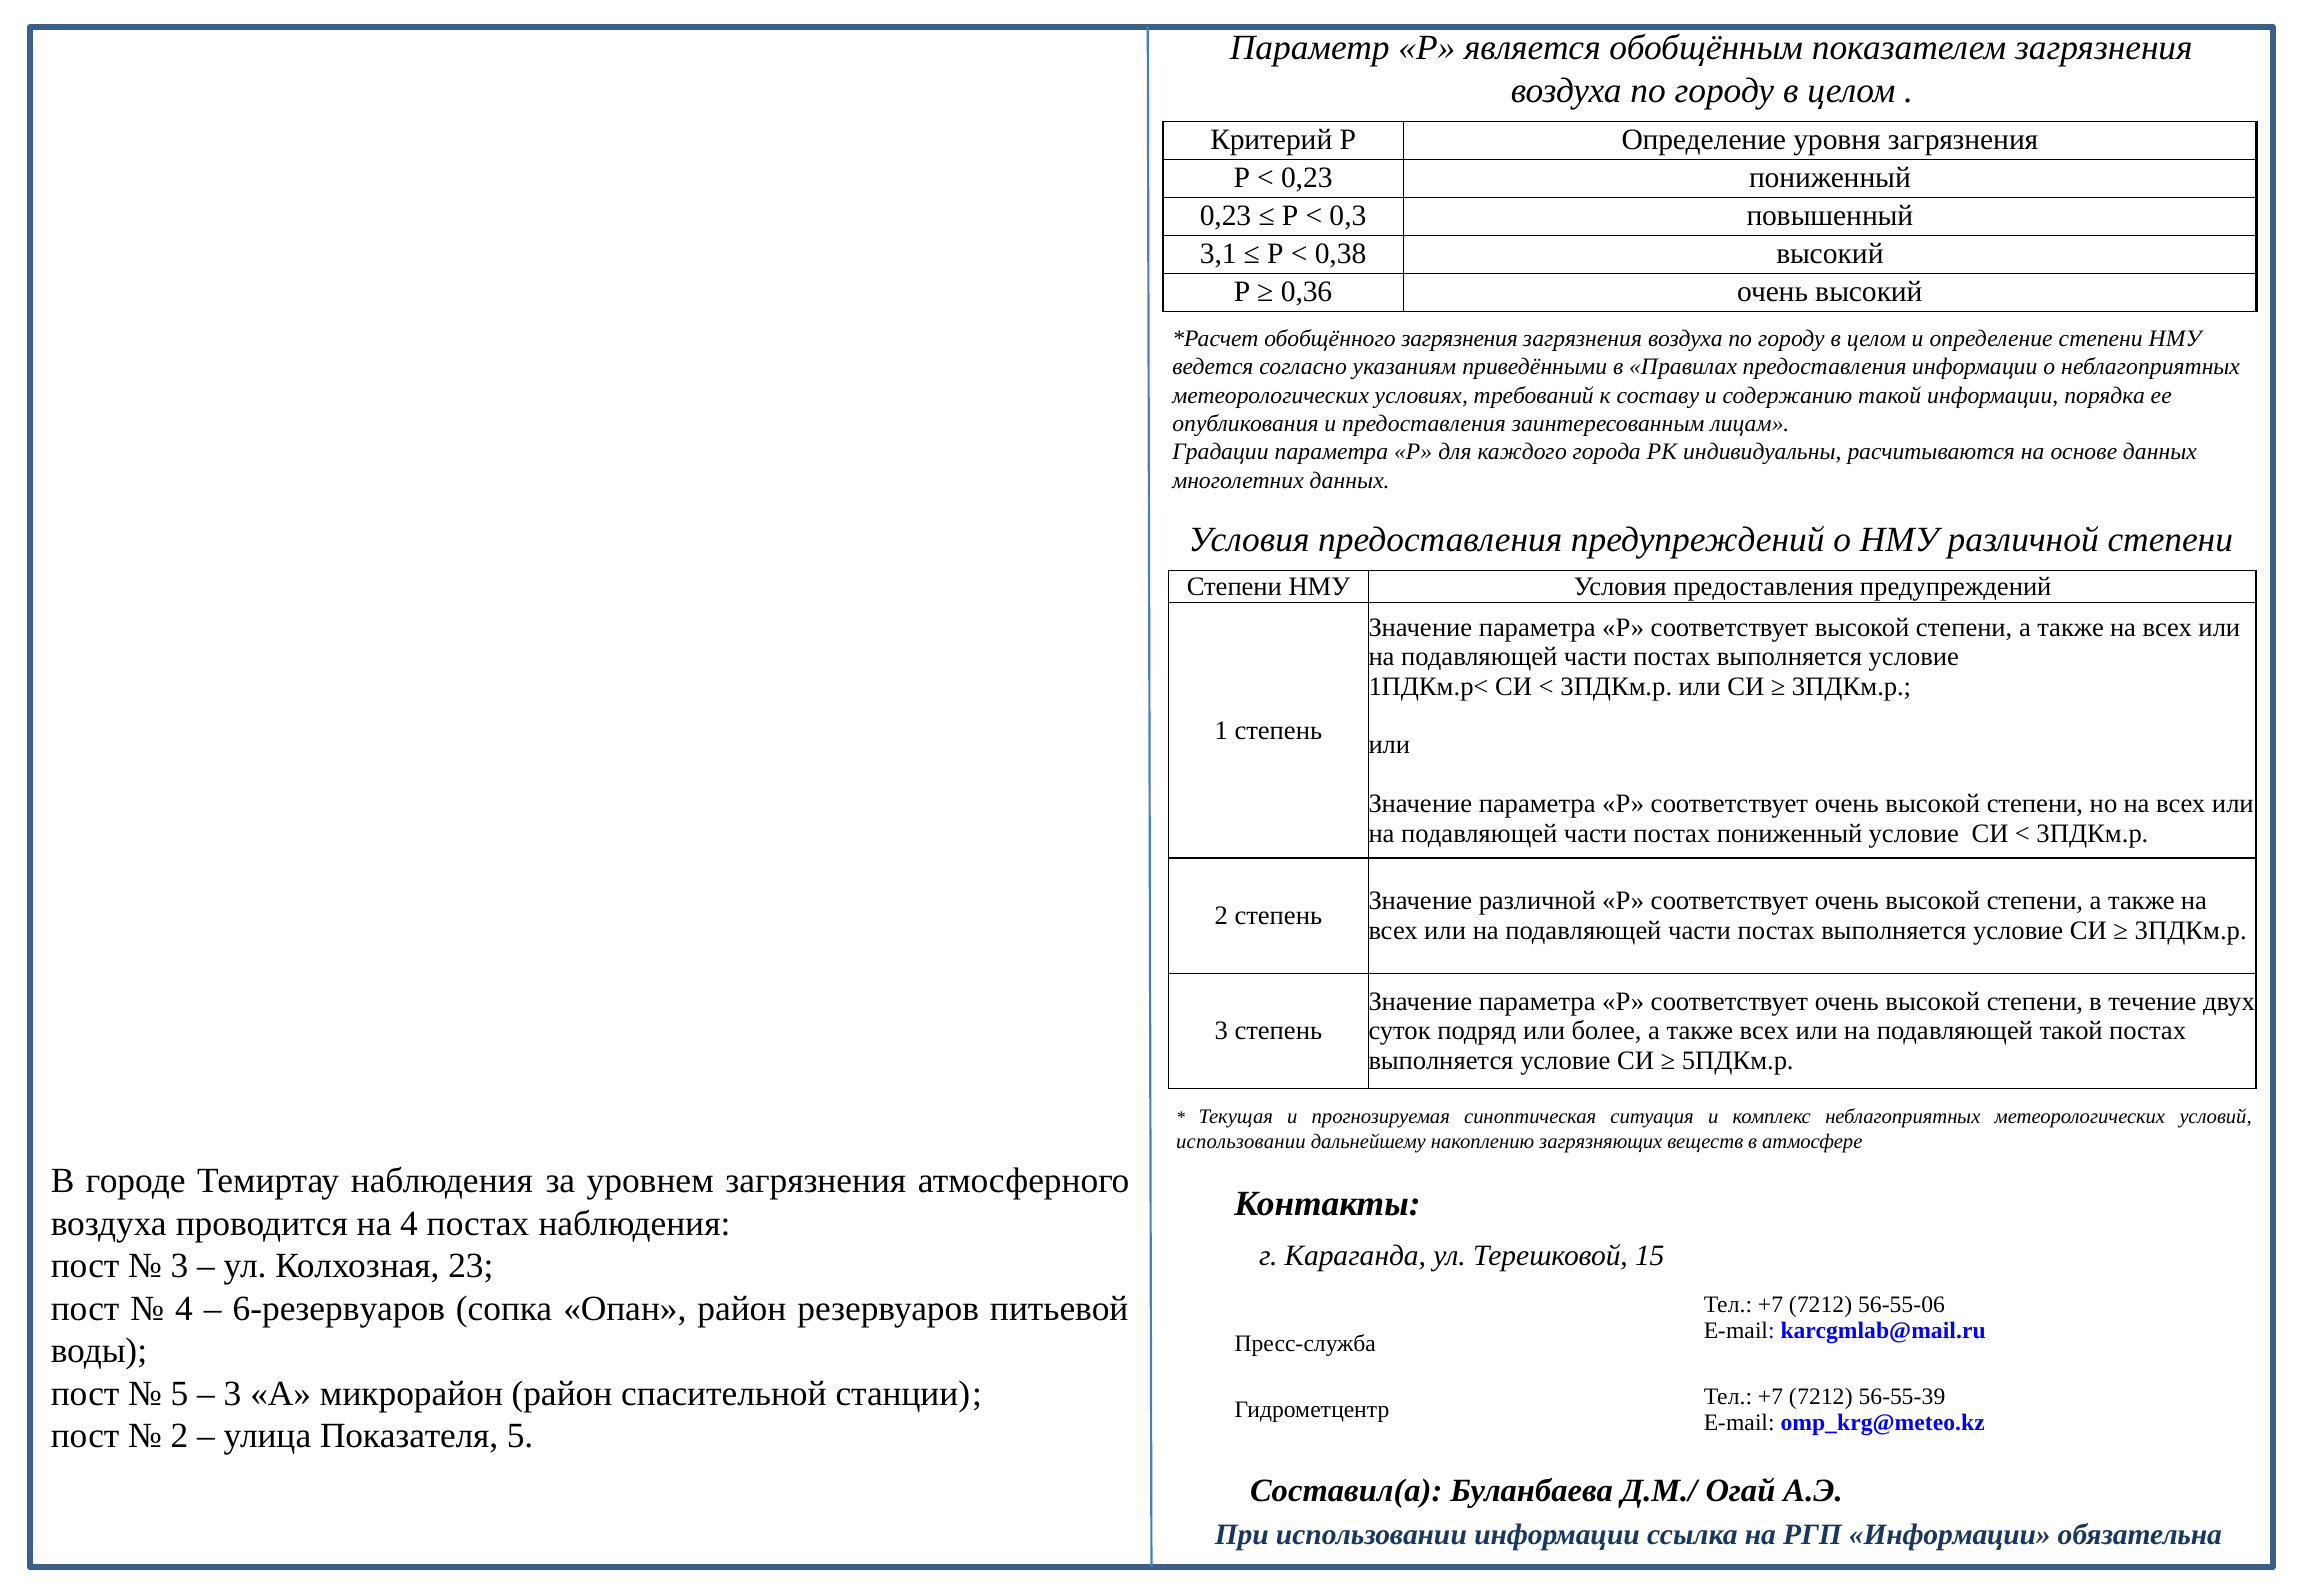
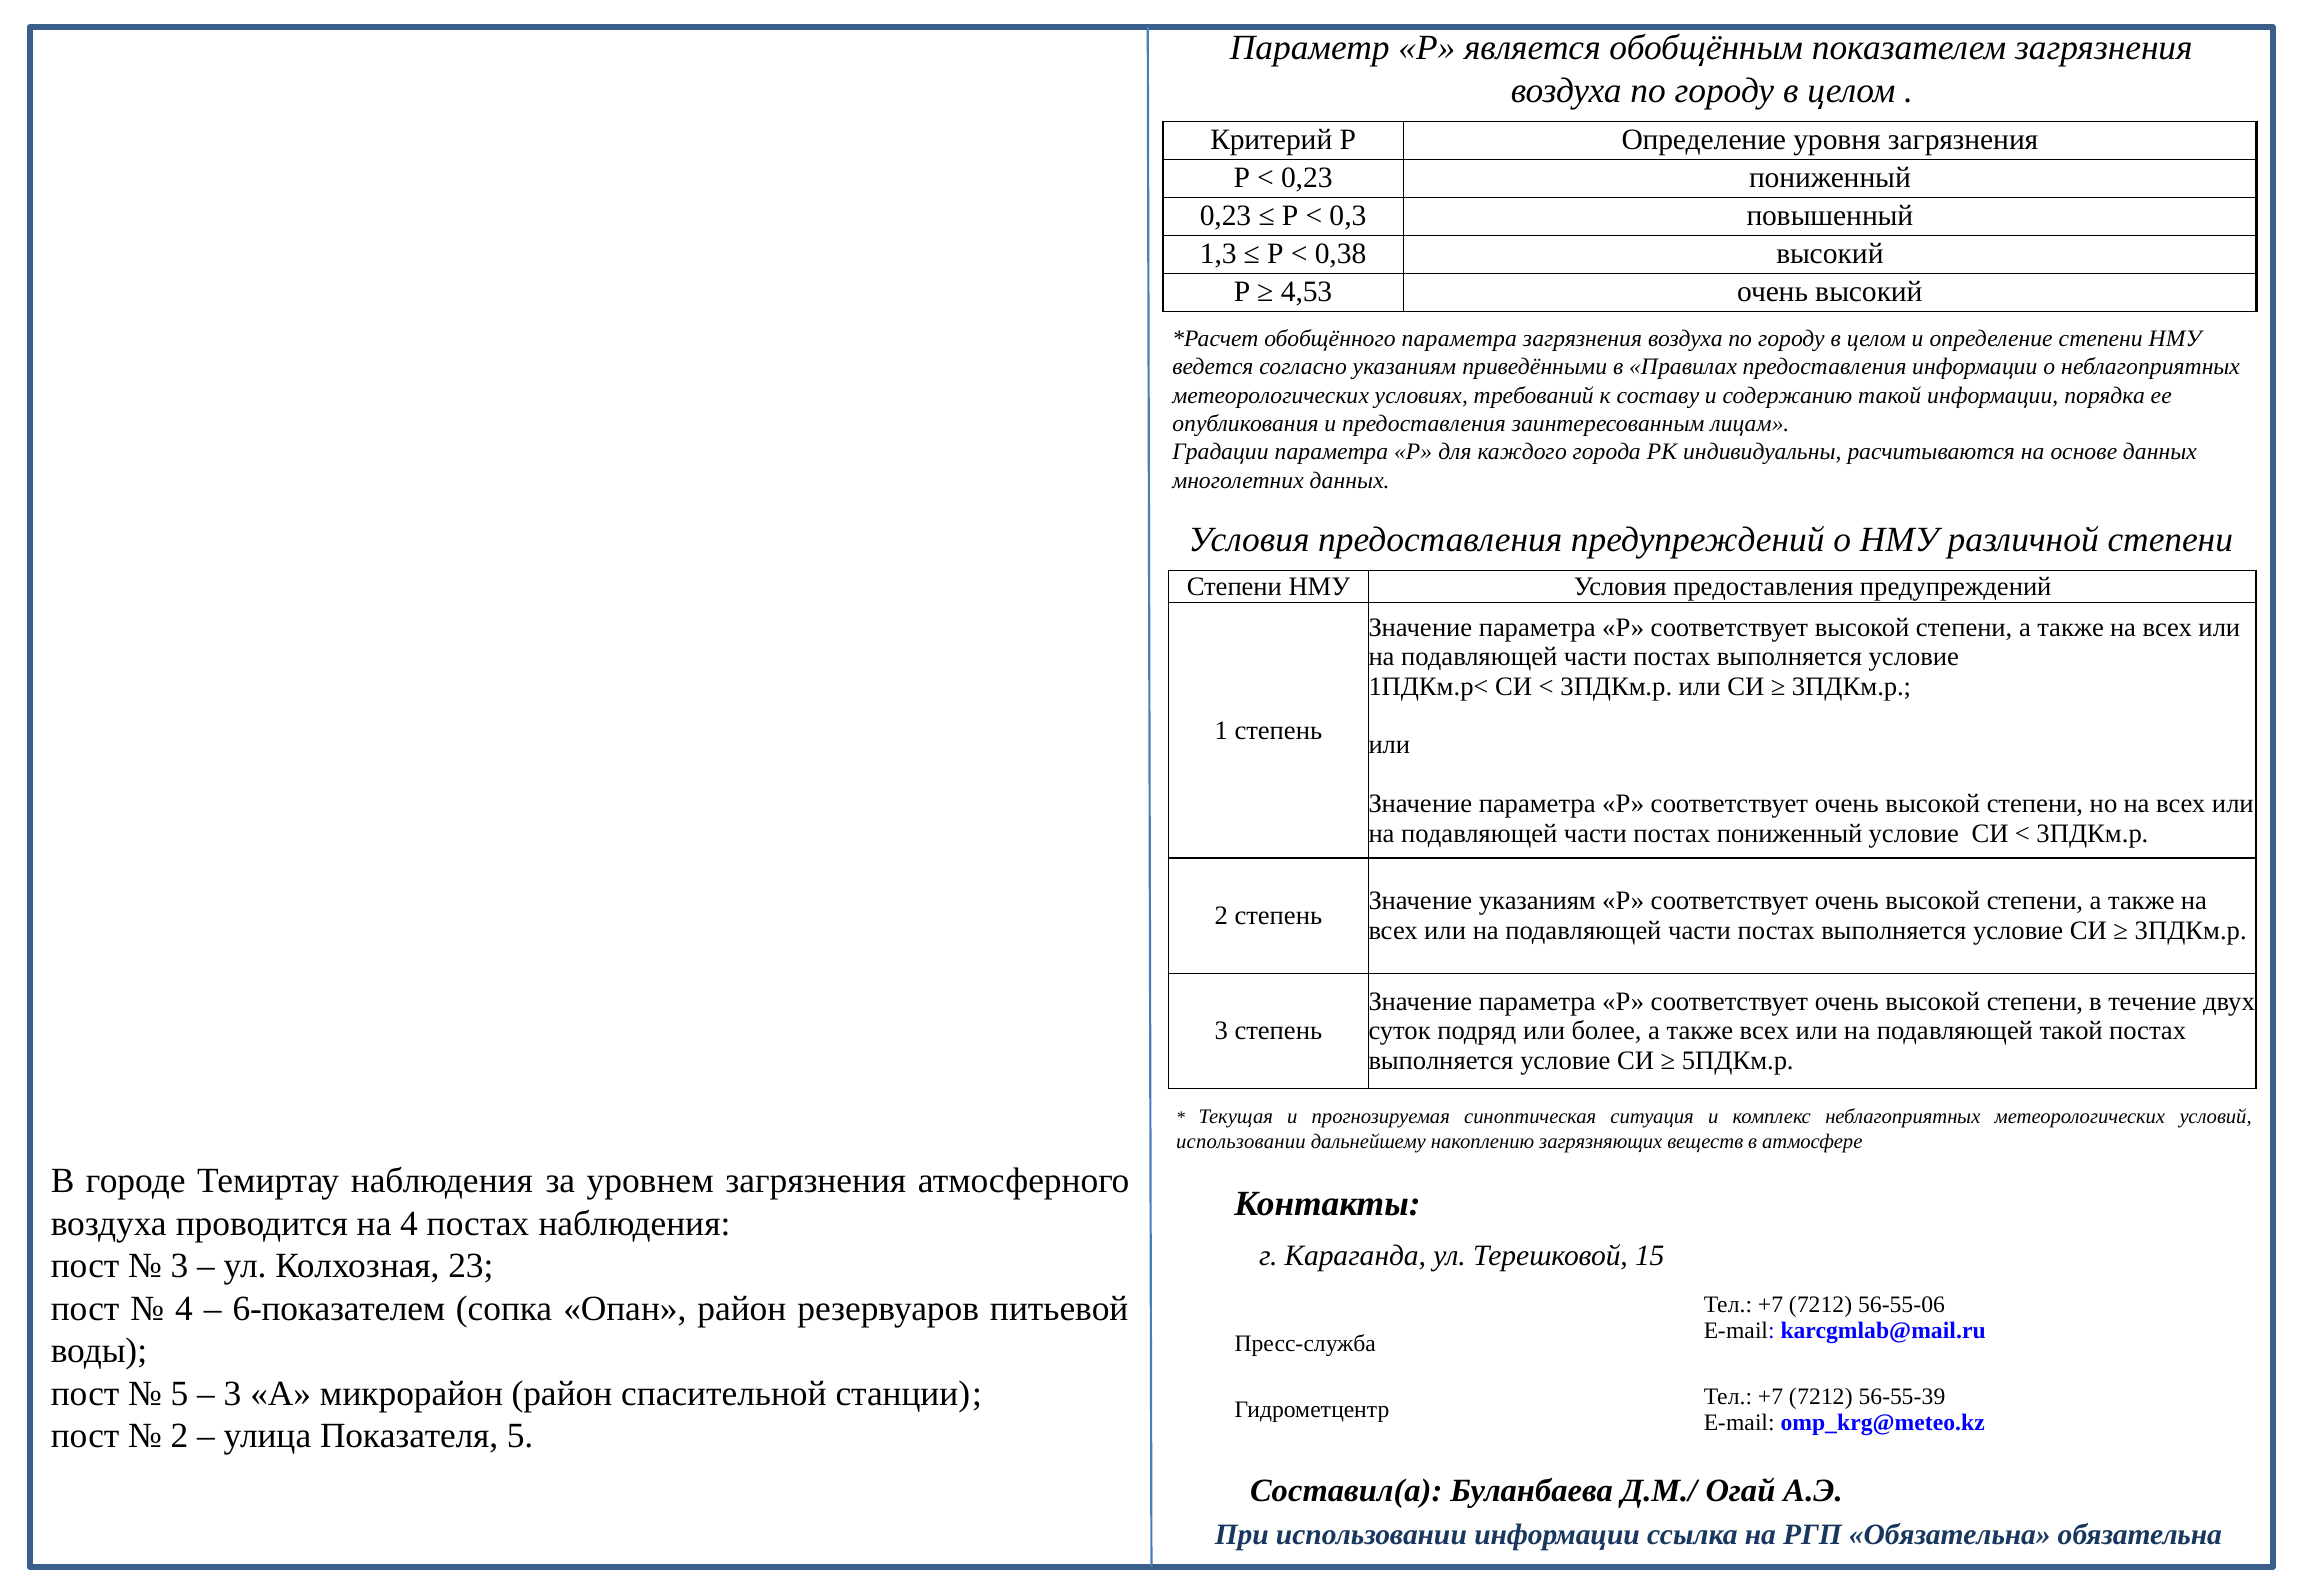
3,1: 3,1 -> 1,3
0,36: 0,36 -> 4,53
обобщённого загрязнения: загрязнения -> параметра
Значение различной: различной -> указаниям
6-резервуаров: 6-резервуаров -> 6-показателем
РГП Информации: Информации -> Обязательна
